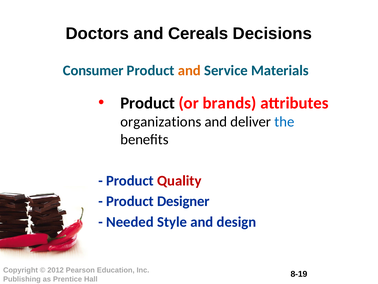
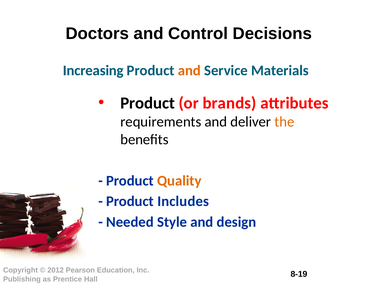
Cereals: Cereals -> Control
Consumer: Consumer -> Increasing
organizations: organizations -> requirements
the colour: blue -> orange
Quality colour: red -> orange
Designer: Designer -> Includes
